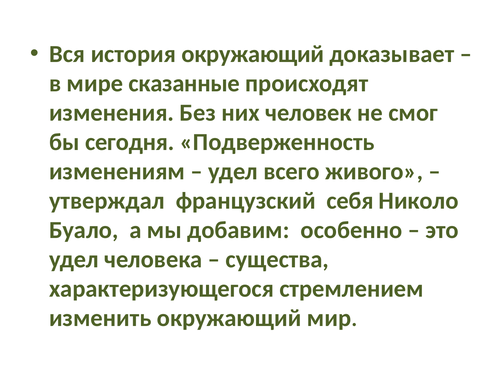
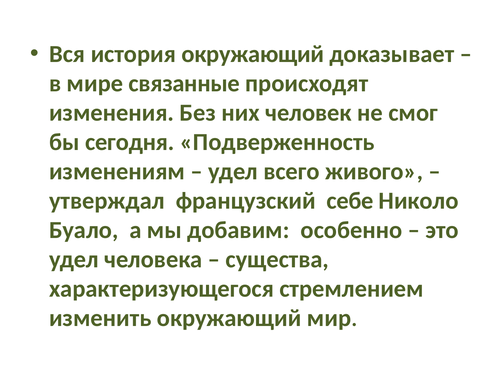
сказанные: сказанные -> связанные
себя: себя -> себе
